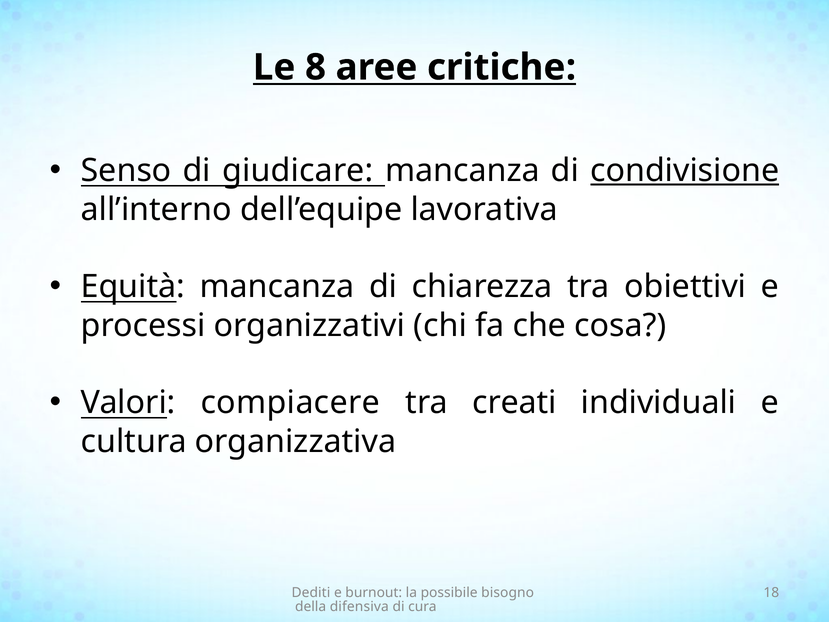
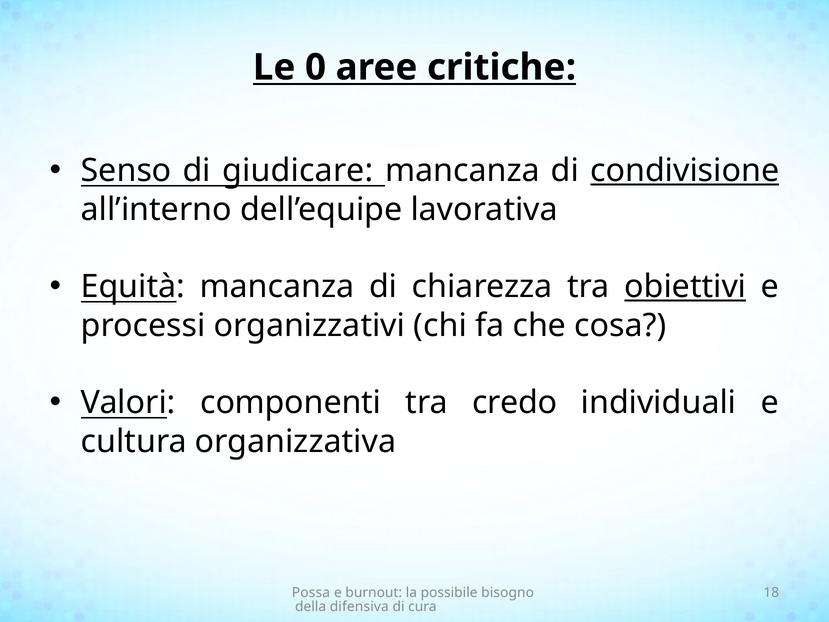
8: 8 -> 0
obiettivi underline: none -> present
compiacere: compiacere -> componenti
creati: creati -> credo
Dediti: Dediti -> Possa
